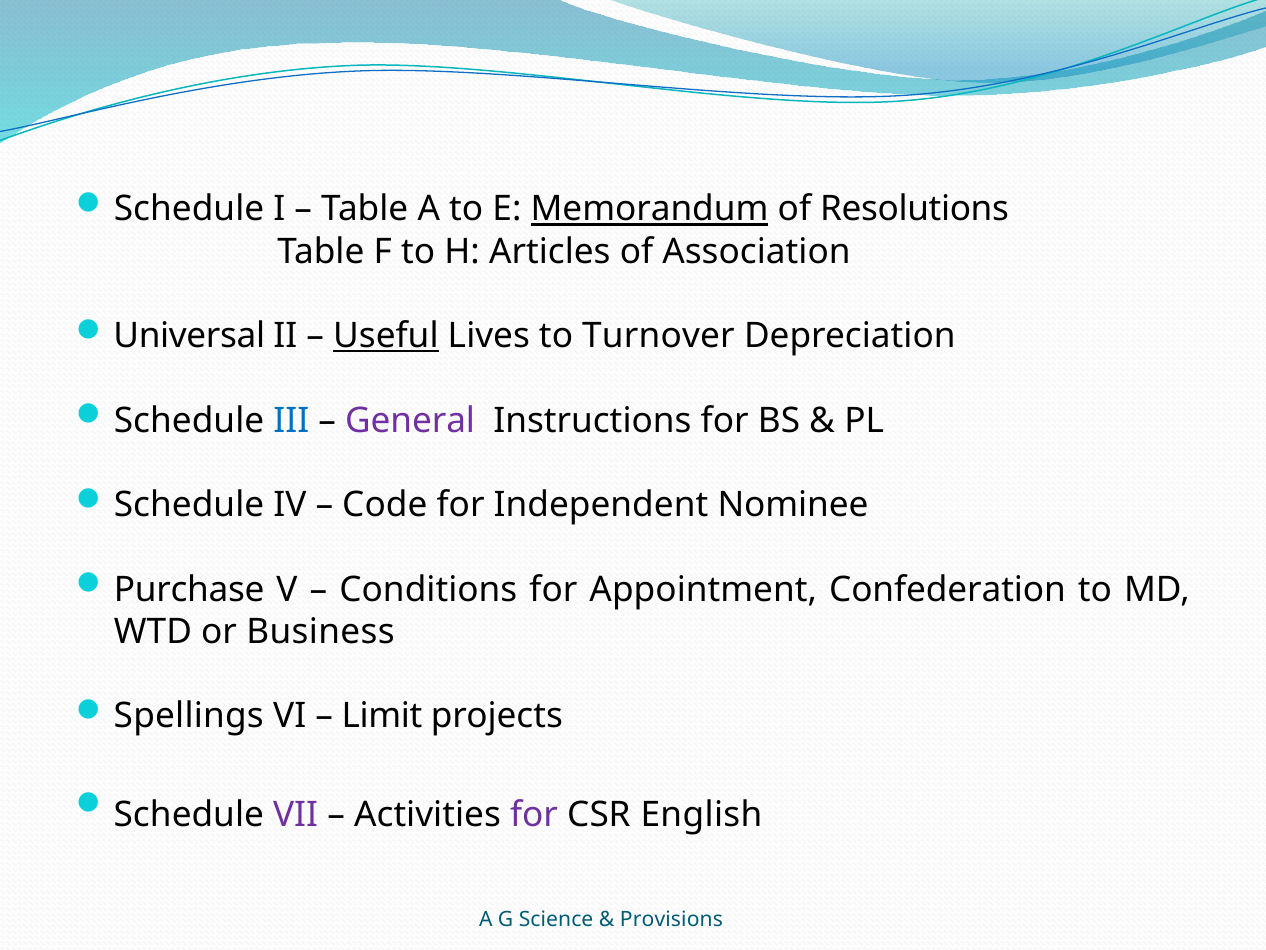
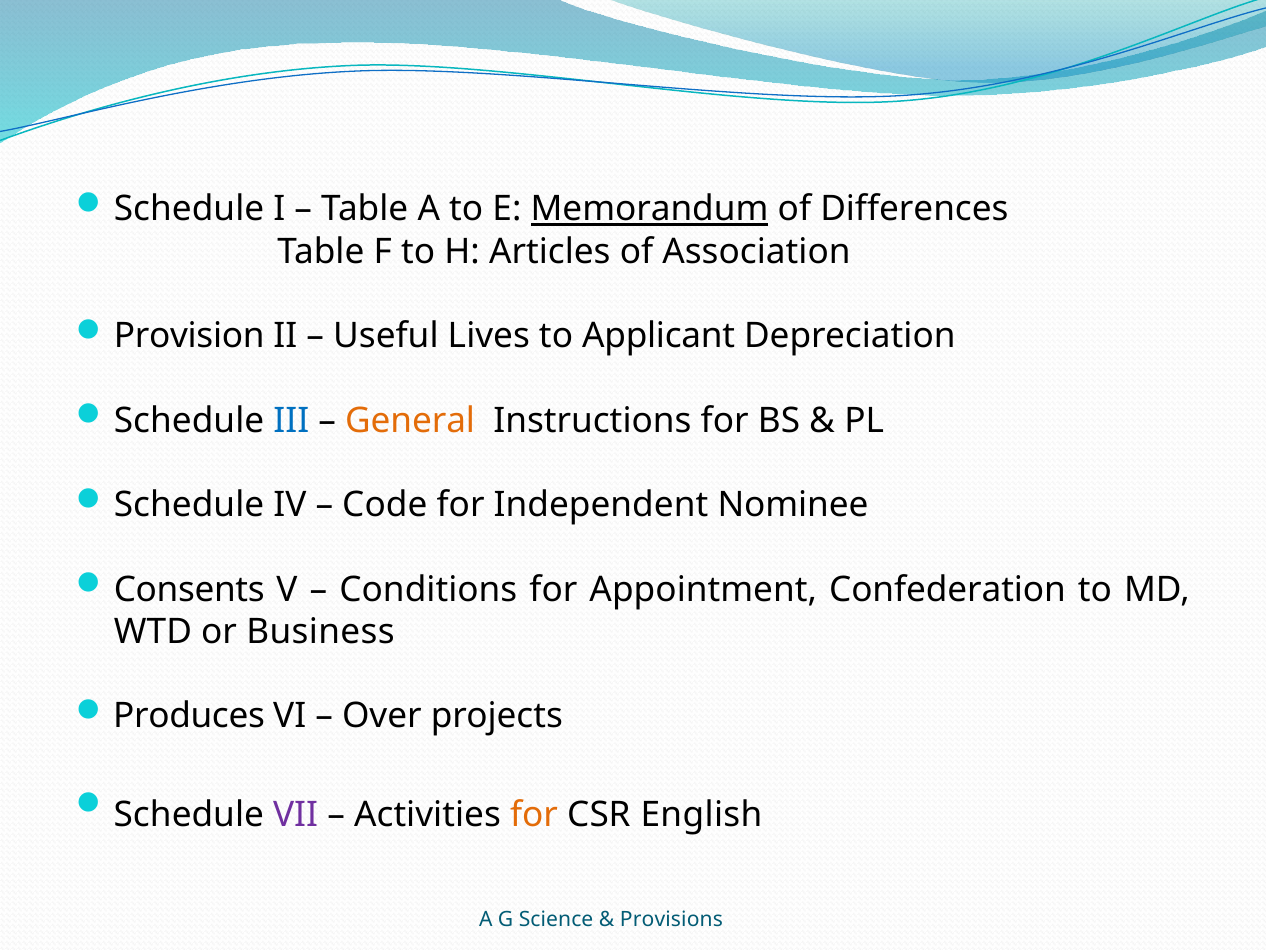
Resolutions: Resolutions -> Differences
Universal: Universal -> Provision
Useful underline: present -> none
Turnover: Turnover -> Applicant
General colour: purple -> orange
Purchase: Purchase -> Consents
Spellings: Spellings -> Produces
Limit: Limit -> Over
for at (534, 814) colour: purple -> orange
